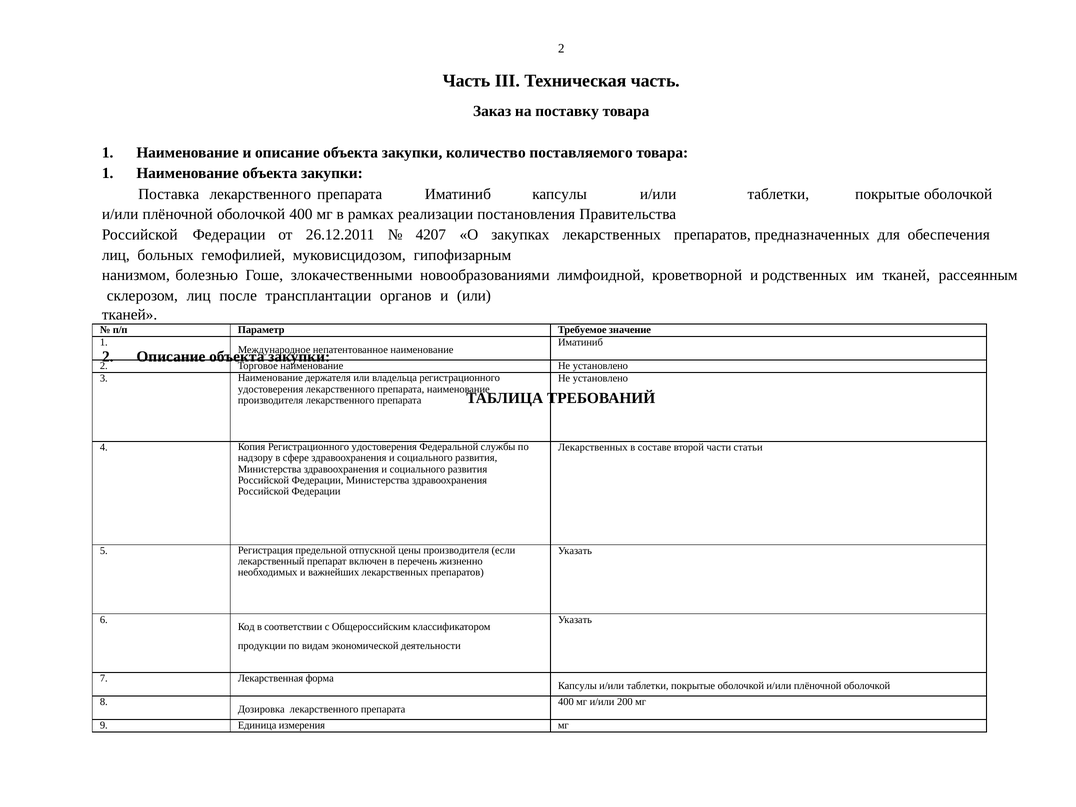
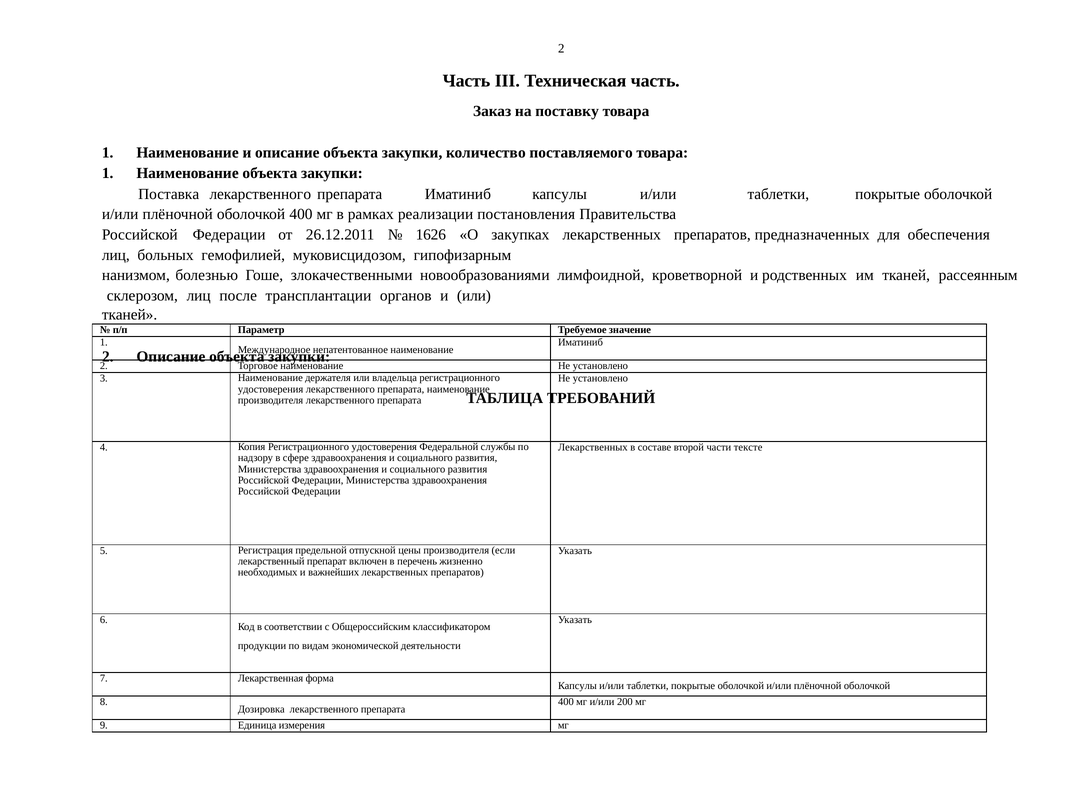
4207: 4207 -> 1626
статьи: статьи -> тексте
